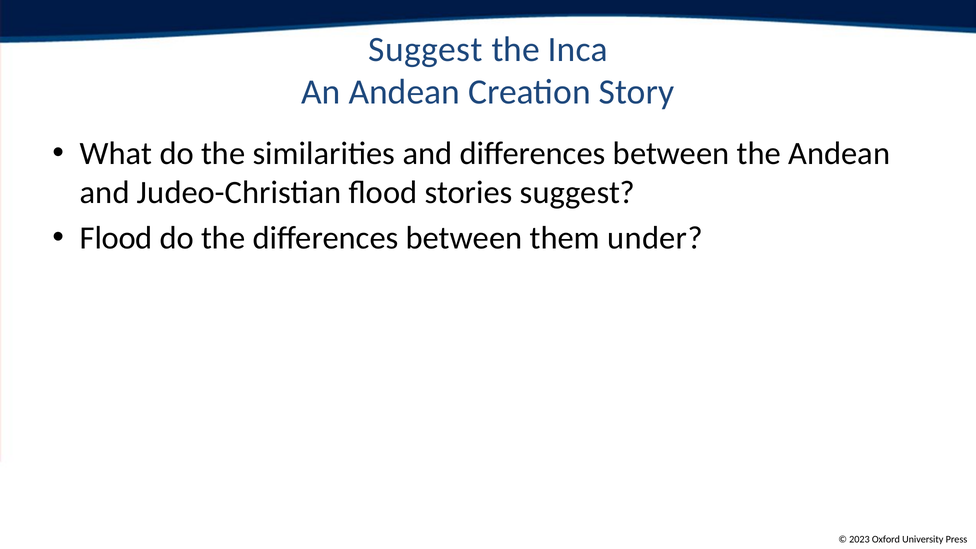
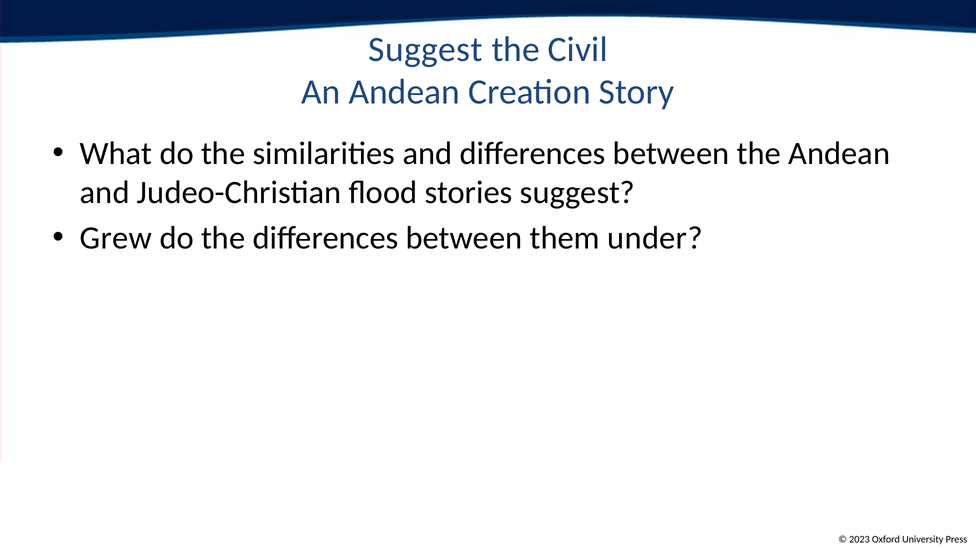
Inca: Inca -> Civil
Flood at (116, 238): Flood -> Grew
